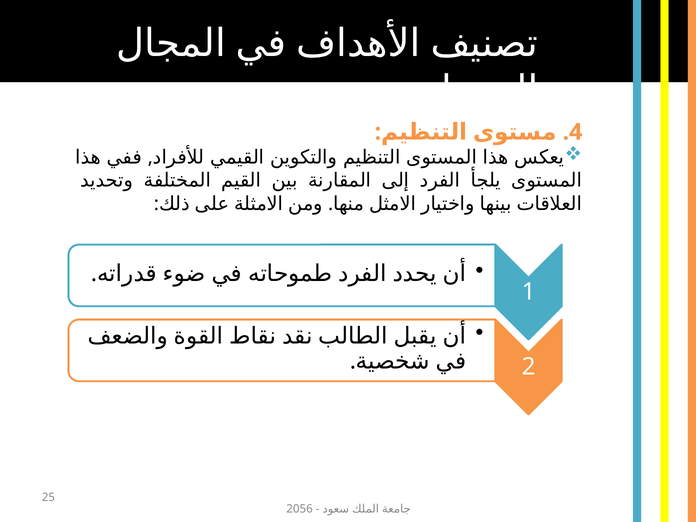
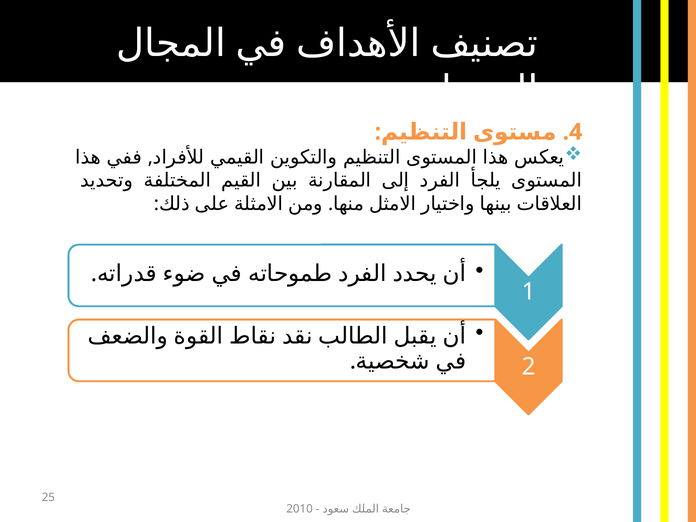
2056: 2056 -> 2010
